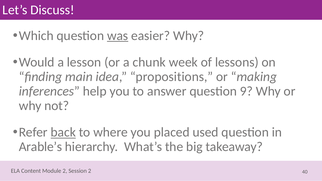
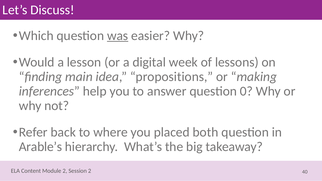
chunk: chunk -> digital
9: 9 -> 0
back underline: present -> none
used: used -> both
